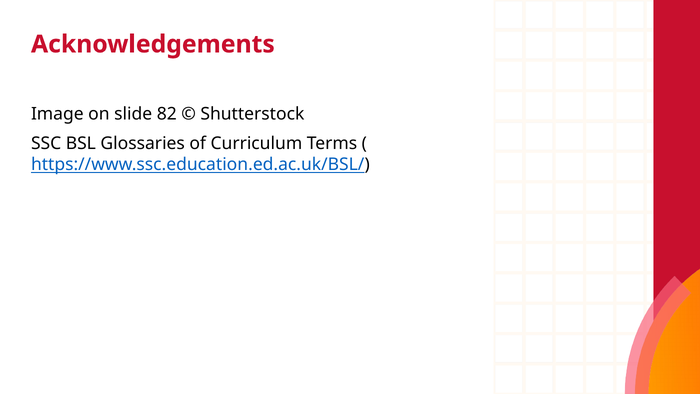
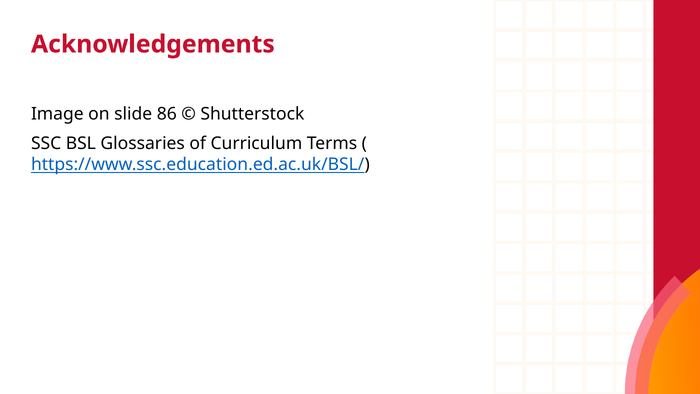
82: 82 -> 86
